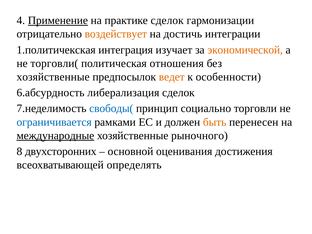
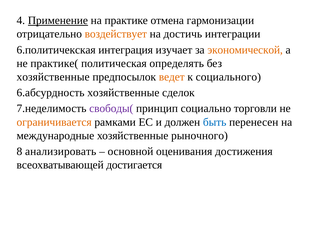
практике сделок: сделок -> отмена
1.политичекская: 1.политичекская -> 6.политичекская
торговли(: торговли( -> практике(
отношения: отношения -> определять
особенности: особенности -> социального
6.абсурдность либерализация: либерализация -> хозяйственные
свободы( colour: blue -> purple
ограничивается colour: blue -> orange
быть colour: orange -> blue
международные underline: present -> none
двухсторонних: двухсторонних -> анализировать
определять: определять -> достигается
